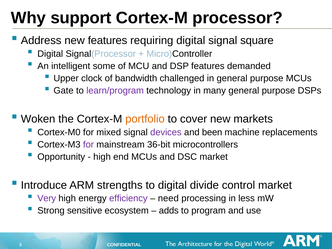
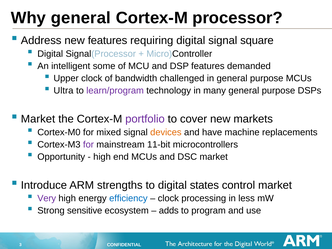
Why support: support -> general
Gate: Gate -> Ultra
Woken at (38, 119): Woken -> Market
portfolio colour: orange -> purple
devices colour: purple -> orange
been: been -> have
36-bit: 36-bit -> 11-bit
divide: divide -> states
efficiency colour: purple -> blue
need at (168, 198): need -> clock
